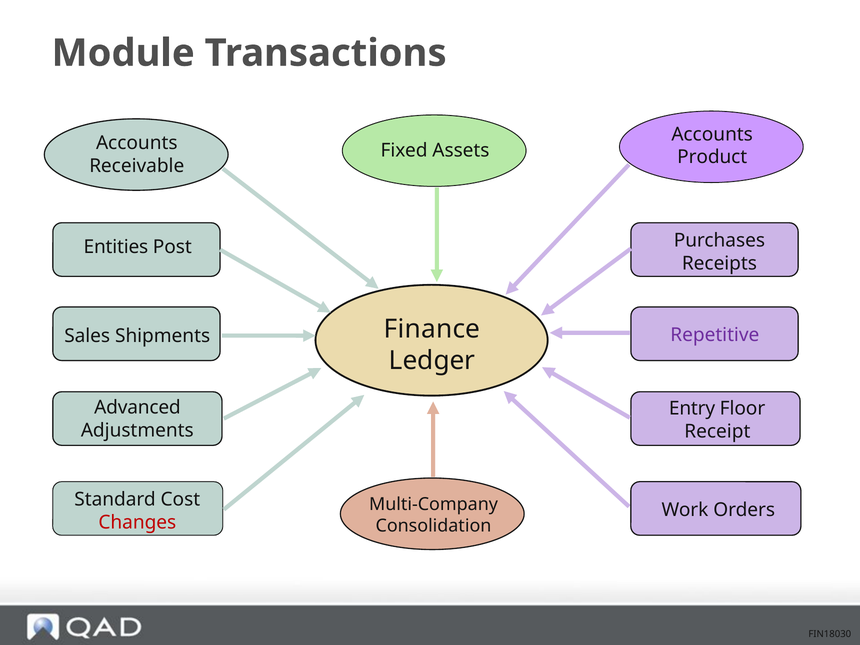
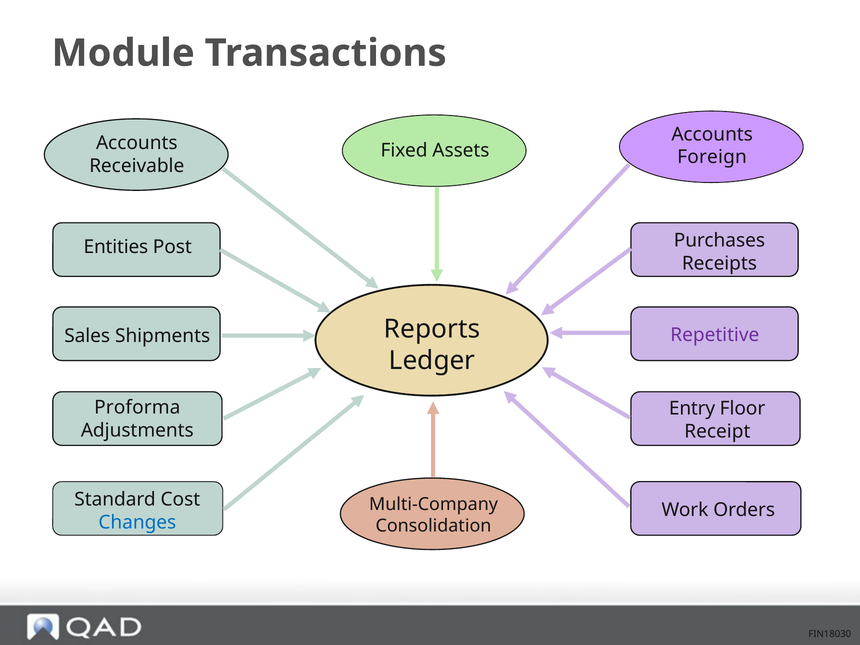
Product: Product -> Foreign
Finance: Finance -> Reports
Advanced: Advanced -> Proforma
Changes colour: red -> blue
